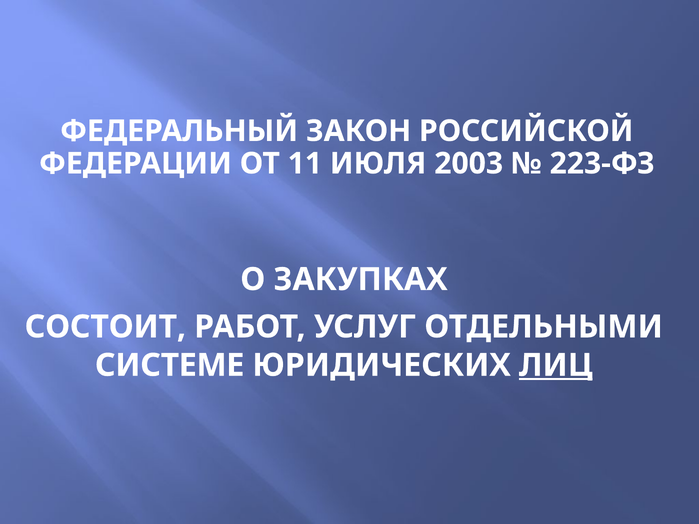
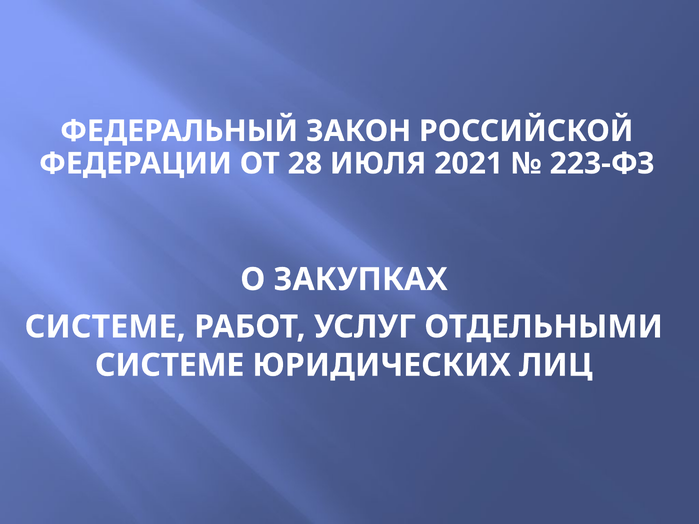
11: 11 -> 28
2003: 2003 -> 2021
СОСТОИТ at (105, 327): СОСТОИТ -> СИСТЕМЕ
ЛИЦ underline: present -> none
